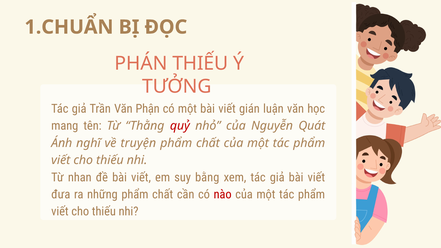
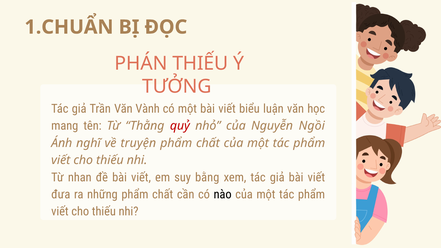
Phận: Phận -> Vành
gián: gián -> biểu
Quát: Quát -> Ngồi
nào colour: red -> black
